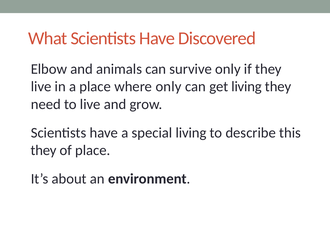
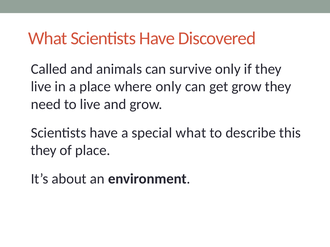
Elbow: Elbow -> Called
get living: living -> grow
special living: living -> what
